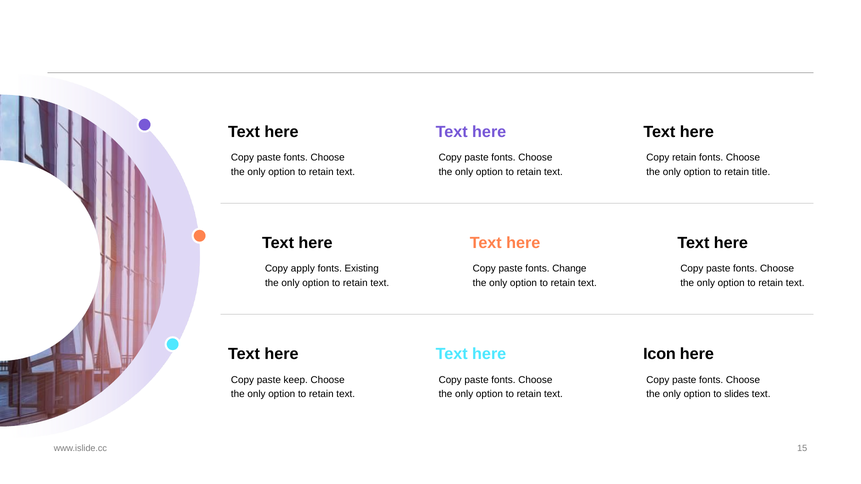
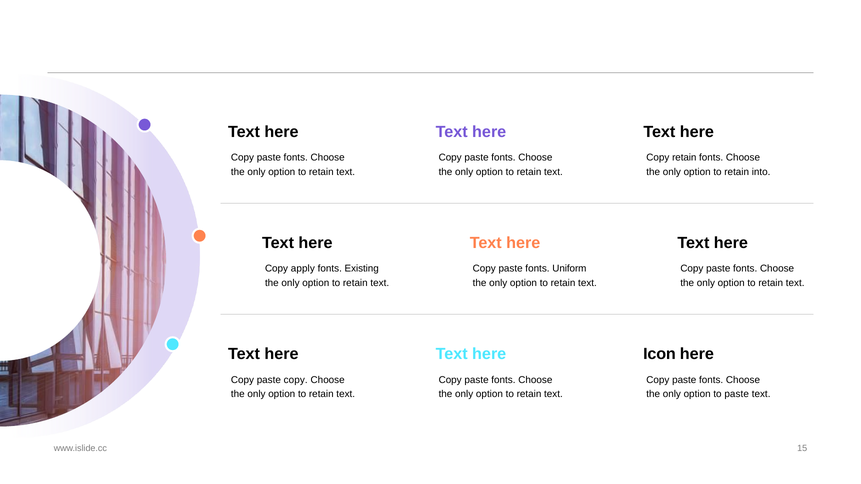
title: title -> into
Change: Change -> Uniform
paste keep: keep -> copy
to slides: slides -> paste
